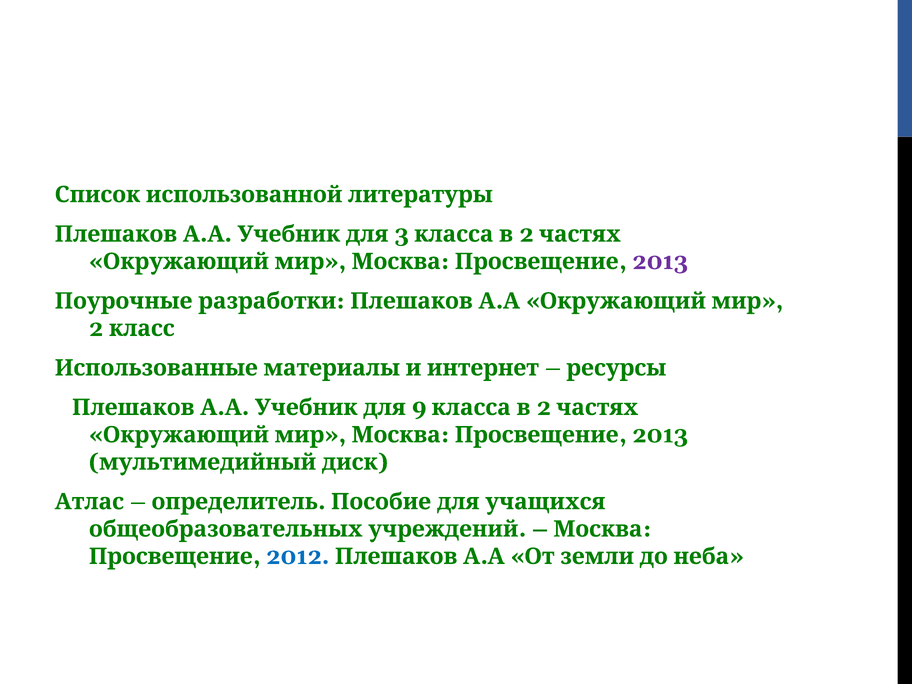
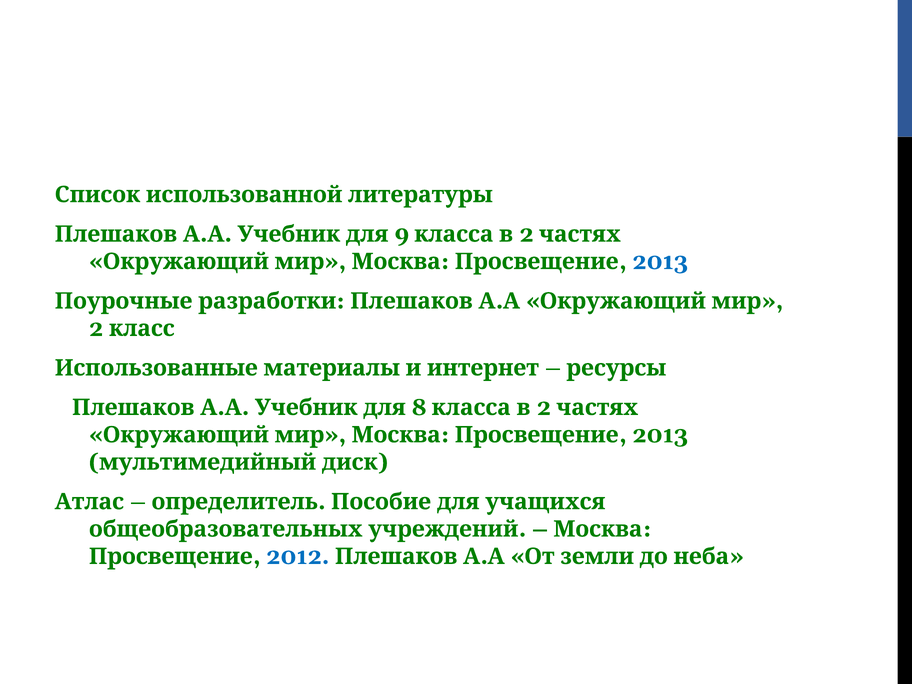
3: 3 -> 9
2013 at (660, 262) colour: purple -> blue
9: 9 -> 8
